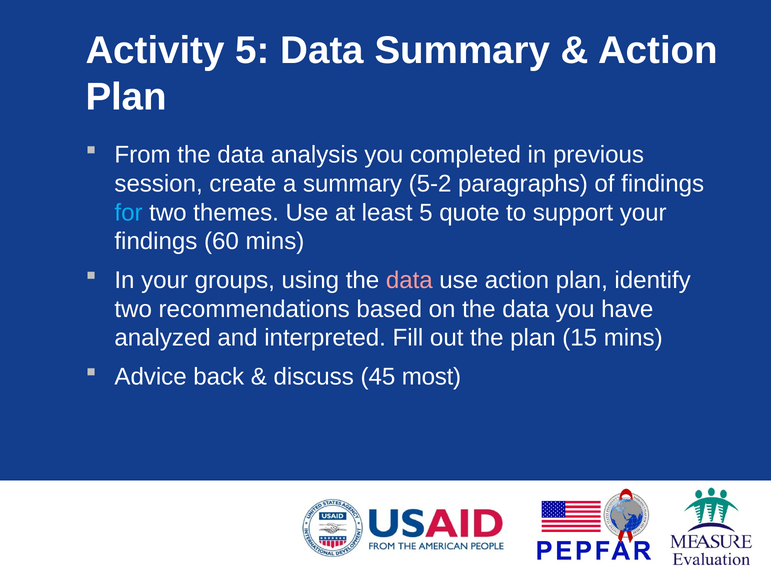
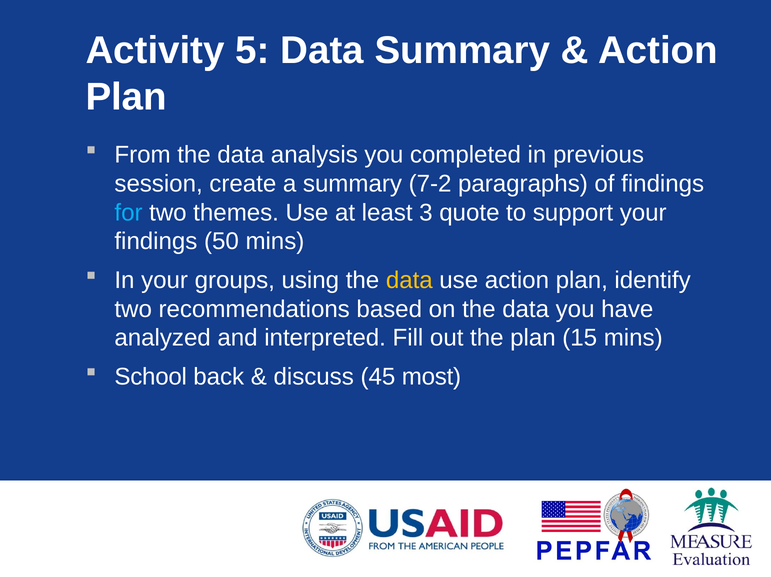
5-2: 5-2 -> 7-2
least 5: 5 -> 3
60: 60 -> 50
data at (409, 280) colour: pink -> yellow
Advice: Advice -> School
